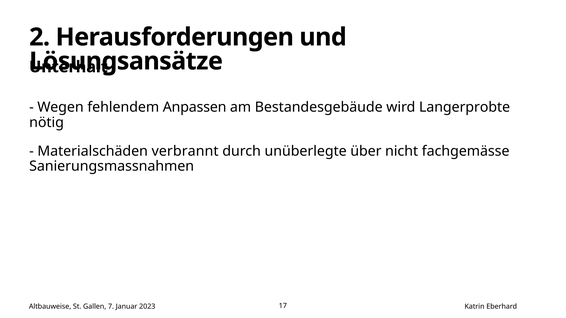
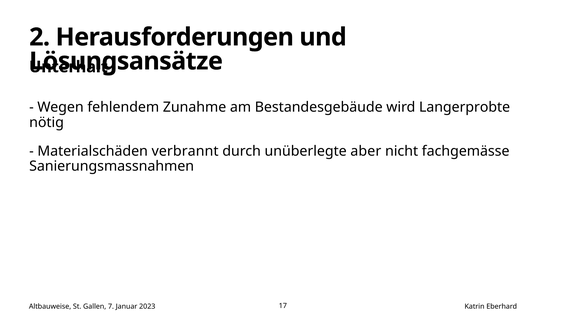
Anpassen: Anpassen -> Zunahme
über: über -> aber
